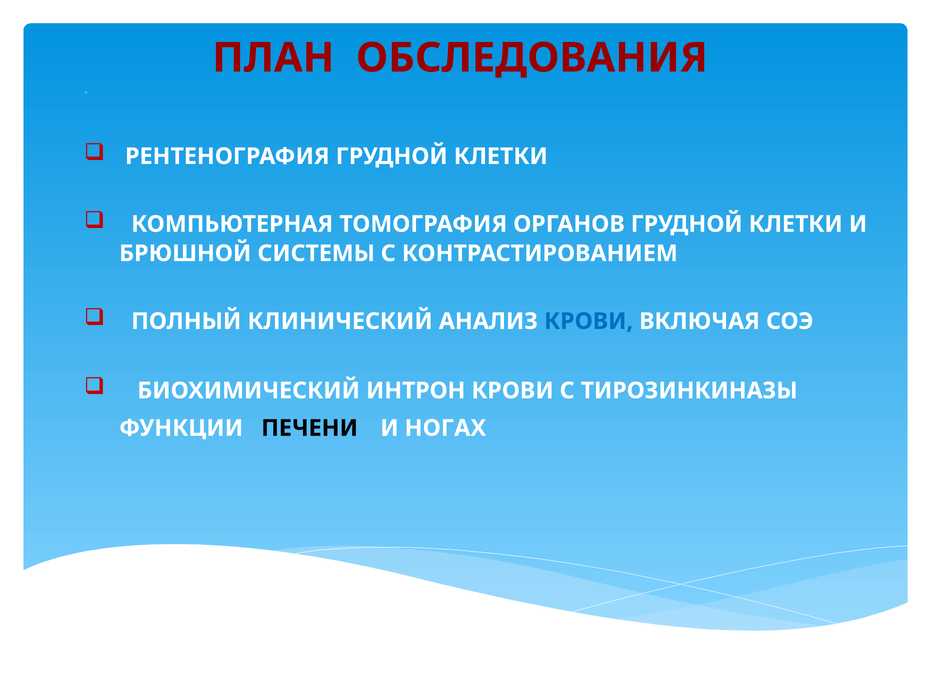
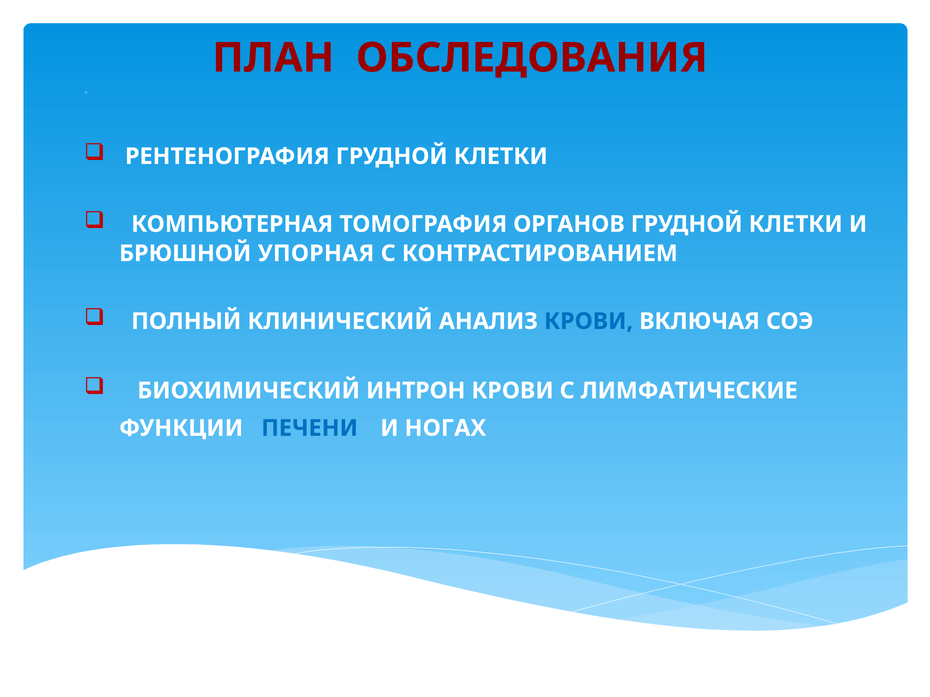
СИСТЕМЫ: СИСТЕМЫ -> УПОРНАЯ
ТИРОЗИНКИНАЗЫ: ТИРОЗИНКИНАЗЫ -> ЛИМФАТИЧЕСКИЕ
ПЕЧЕНИ colour: black -> blue
